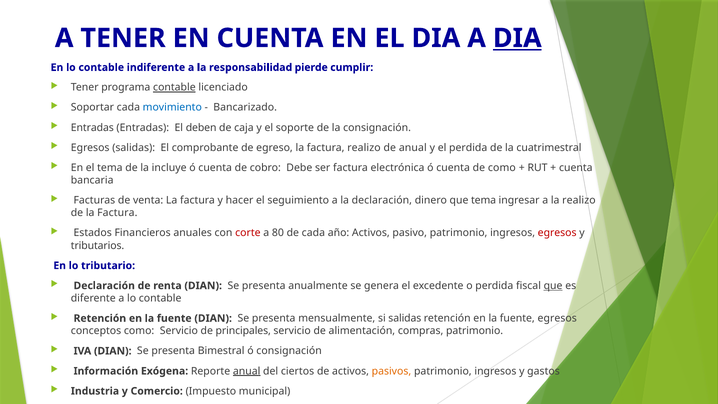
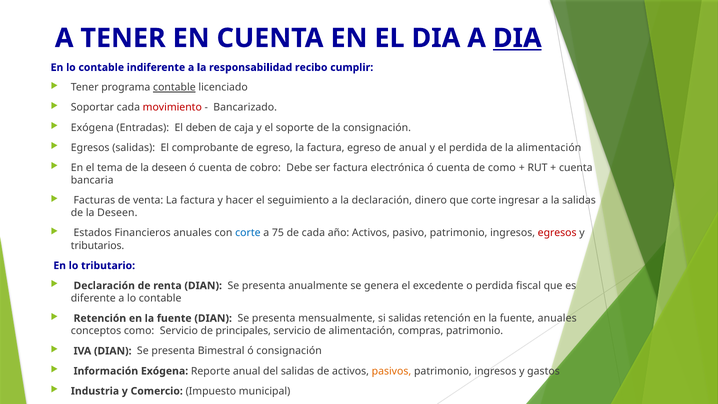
pierde: pierde -> recibo
movimiento colour: blue -> red
Entradas at (92, 128): Entradas -> Exógena
factura realizo: realizo -> egreso
la cuatrimestral: cuatrimestral -> alimentación
tema de la incluye: incluye -> deseen
que tema: tema -> corte
la realizo: realizo -> salidas
Factura at (117, 213): Factura -> Deseen
corte at (248, 233) colour: red -> blue
80: 80 -> 75
que at (553, 286) underline: present -> none
fuente egresos: egresos -> anuales
anual at (247, 371) underline: present -> none
del ciertos: ciertos -> salidas
